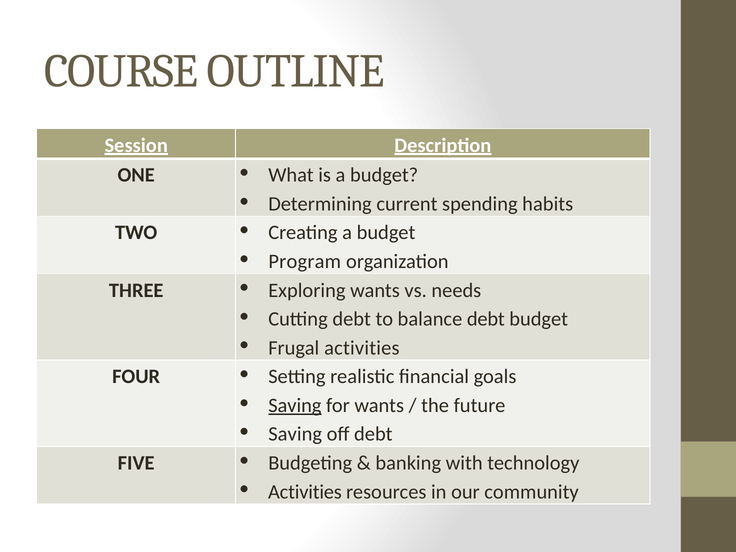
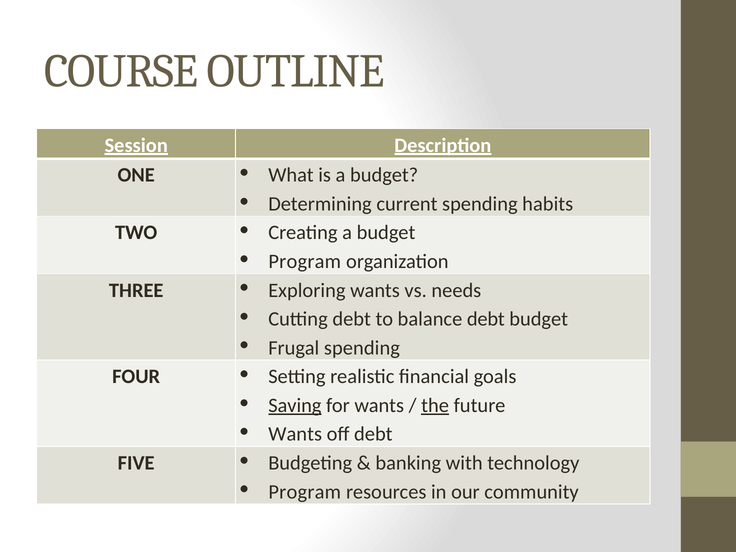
Frugal activities: activities -> spending
the underline: none -> present
Saving at (295, 434): Saving -> Wants
Activities at (305, 492): Activities -> Program
